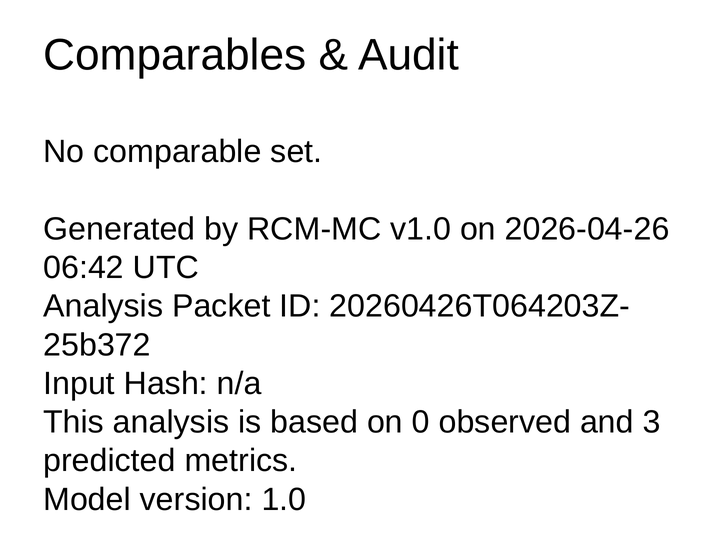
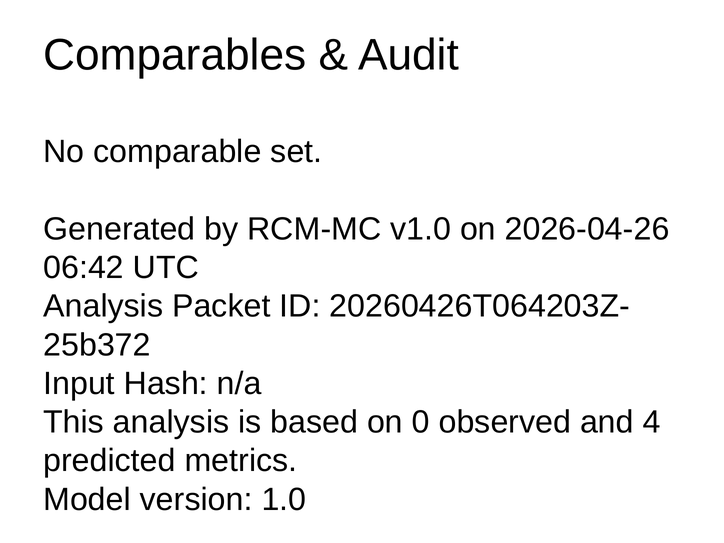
3: 3 -> 4
